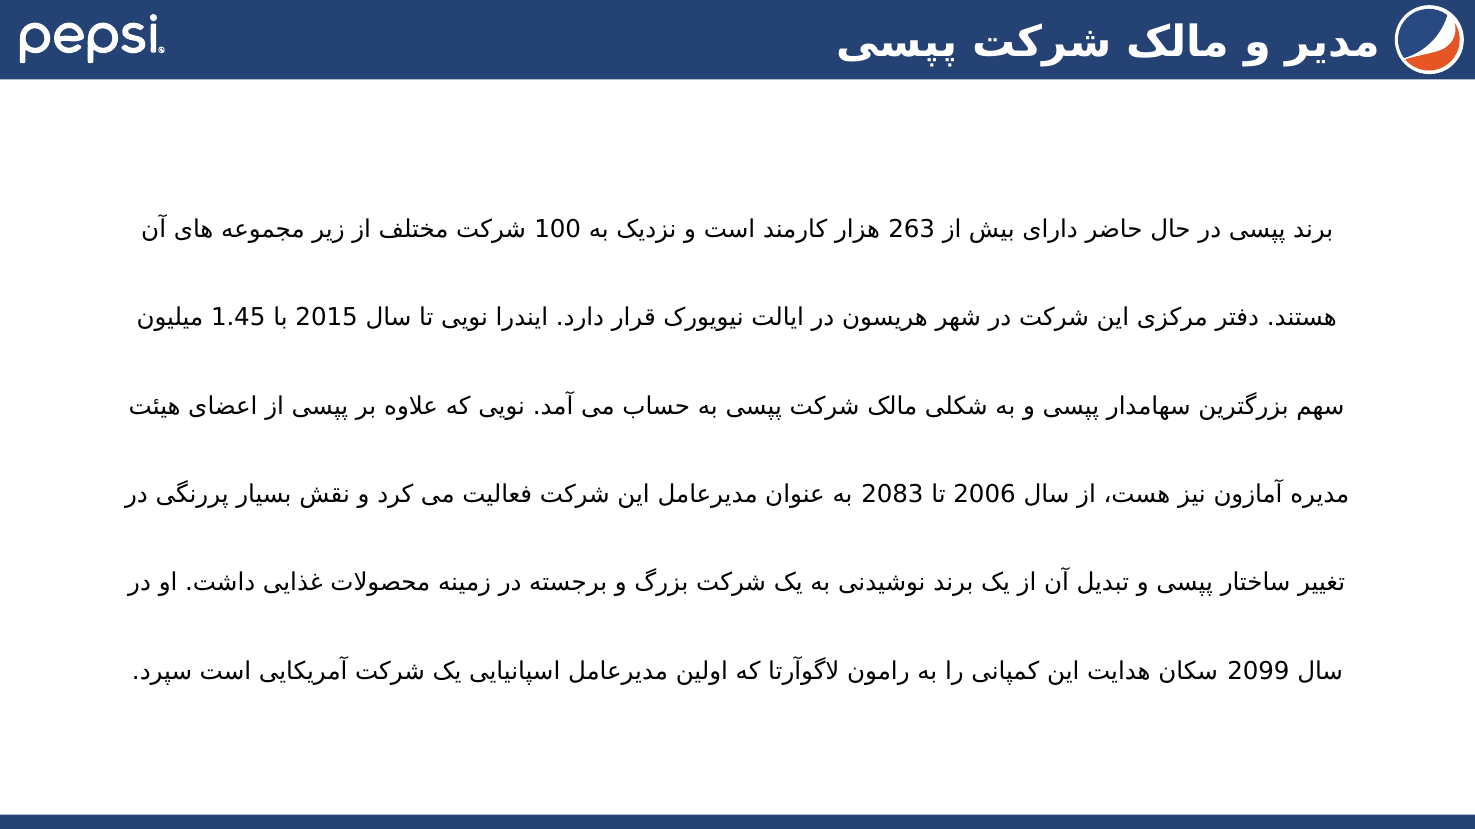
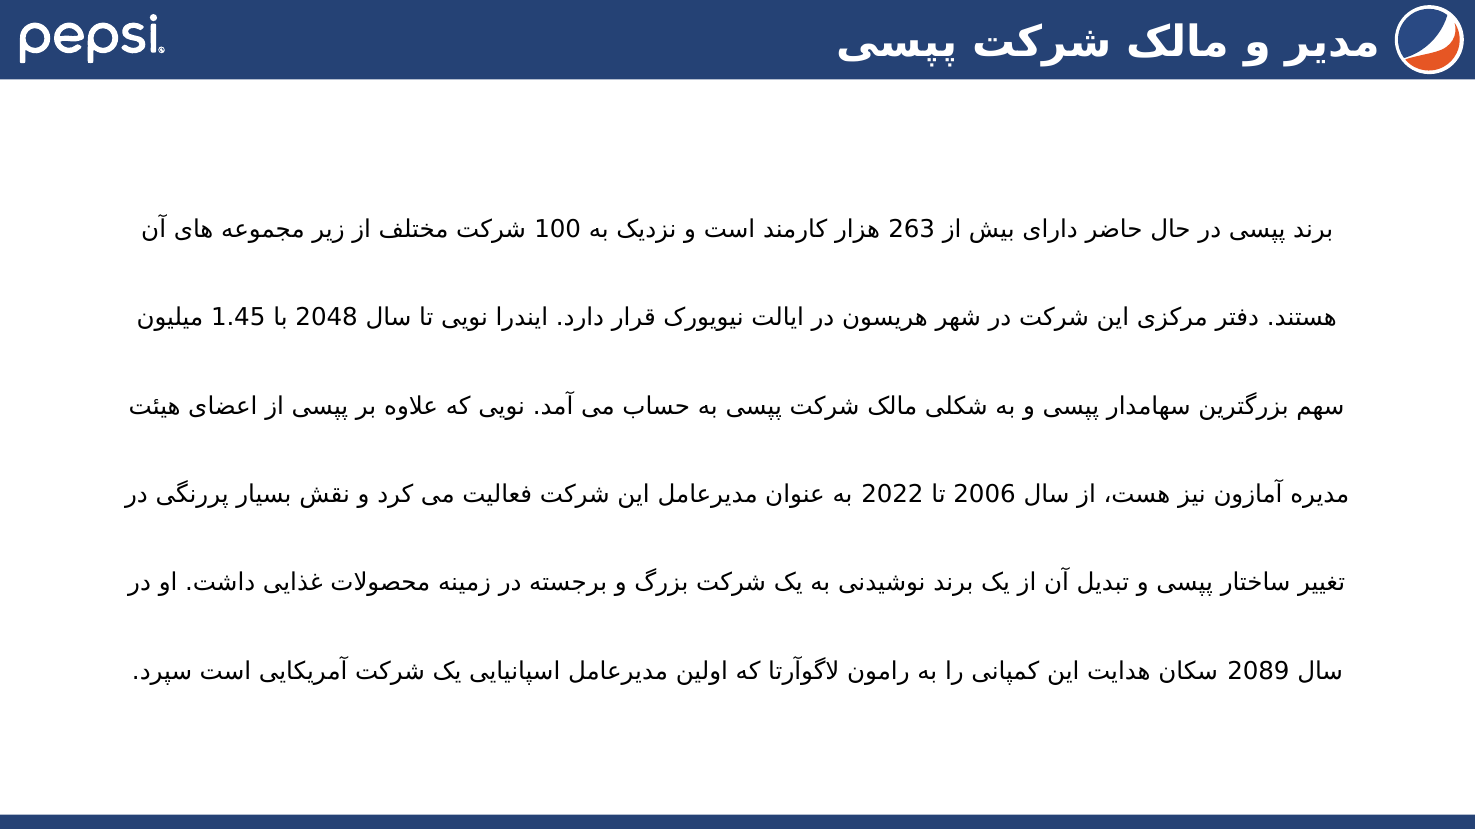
2015: 2015 -> 2048
2083: 2083 -> 2022
2099: 2099 -> 2089
